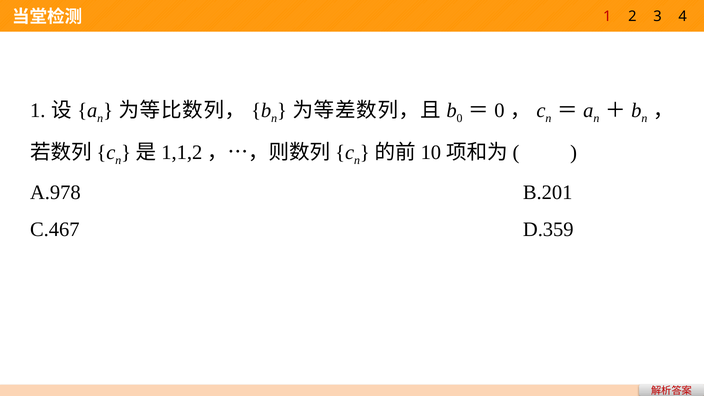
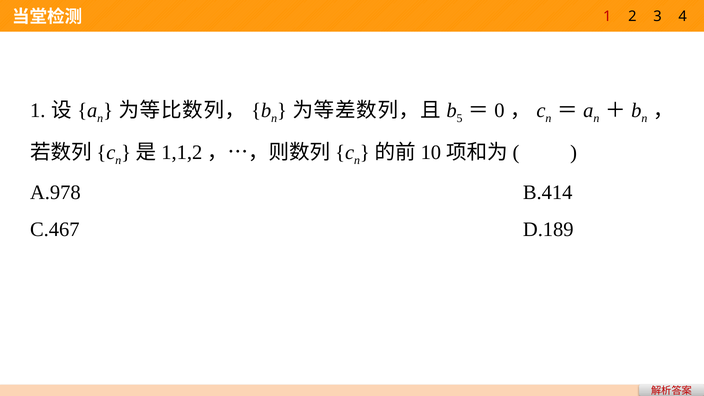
0 at (460, 118): 0 -> 5
B.201: B.201 -> B.414
D.359: D.359 -> D.189
